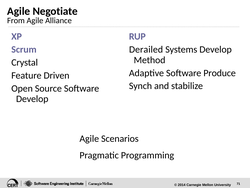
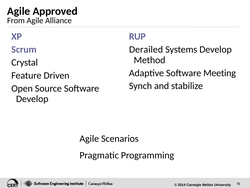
Negotiate: Negotiate -> Approved
Produce: Produce -> Meeting
